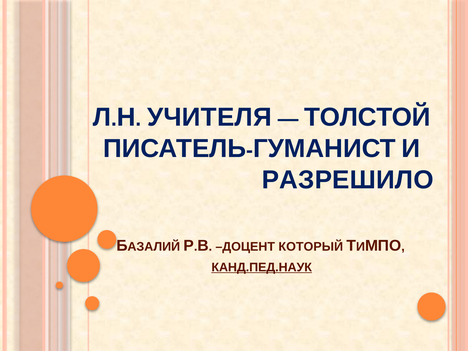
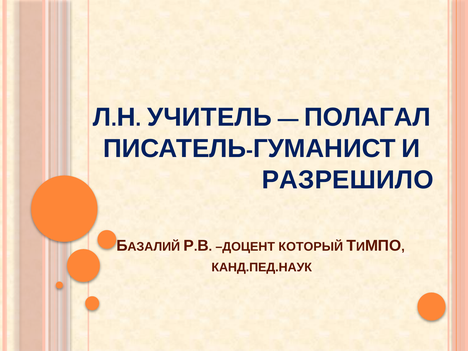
УЧИТЕЛЯ: УЧИТЕЛЯ -> УЧИТЕЛЬ
ТОЛСТОЙ: ТОЛСТОЙ -> ПОЛАГАЛ
КАНД.ПЕД.НАУК underline: present -> none
